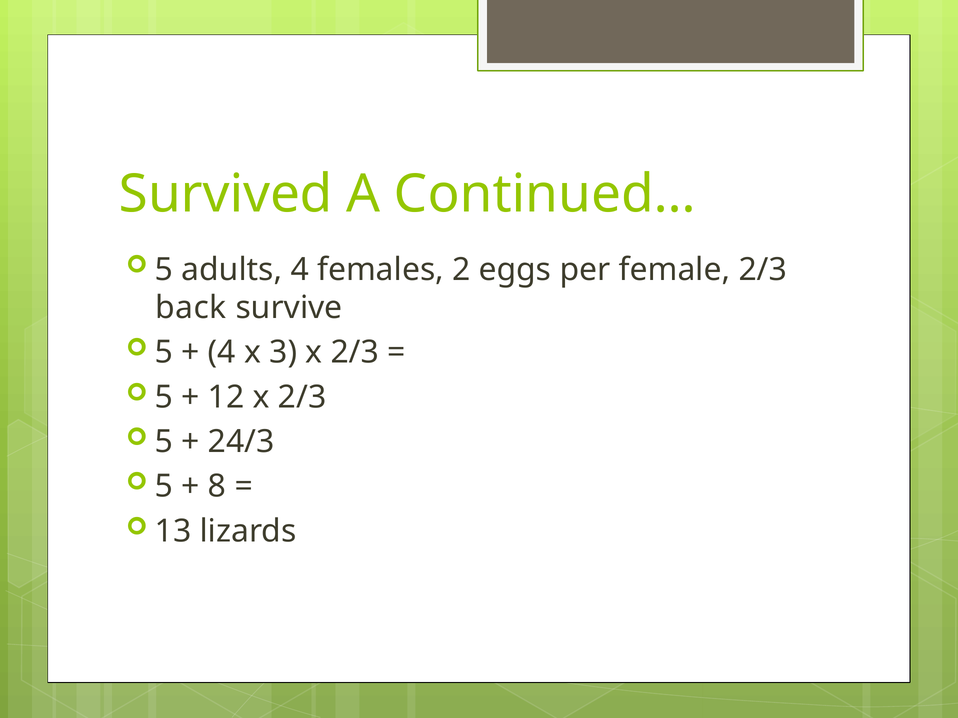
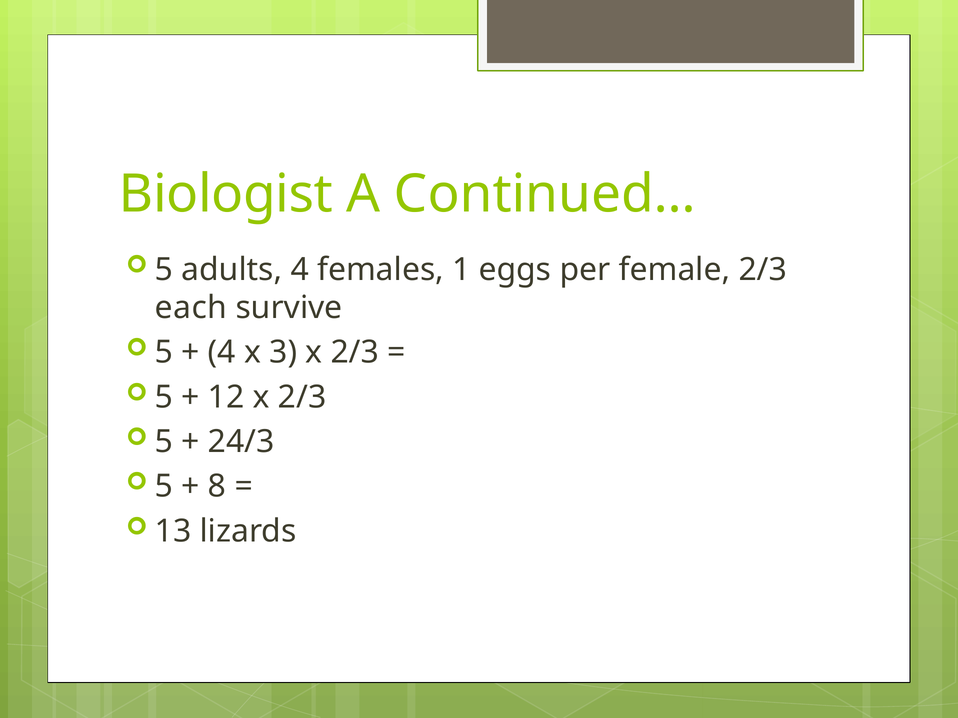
Survived: Survived -> Biologist
2: 2 -> 1
back: back -> each
